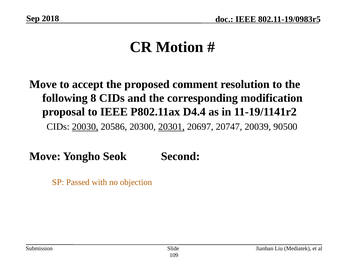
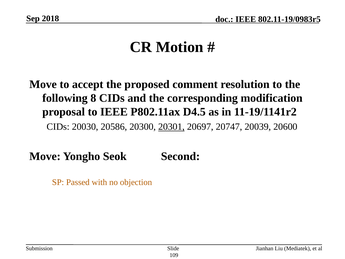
D4.4: D4.4 -> D4.5
20030 underline: present -> none
90500: 90500 -> 20600
